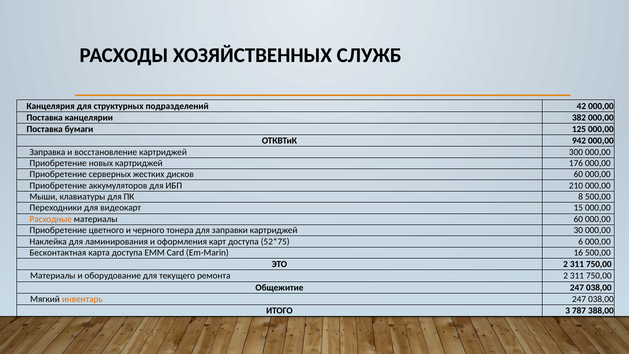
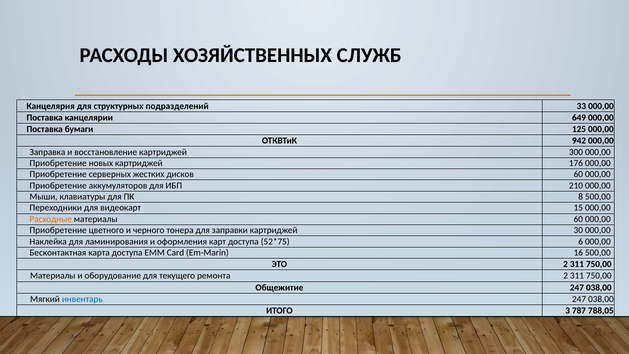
42: 42 -> 33
382: 382 -> 649
инвентарь colour: orange -> blue
388,00: 388,00 -> 788,05
